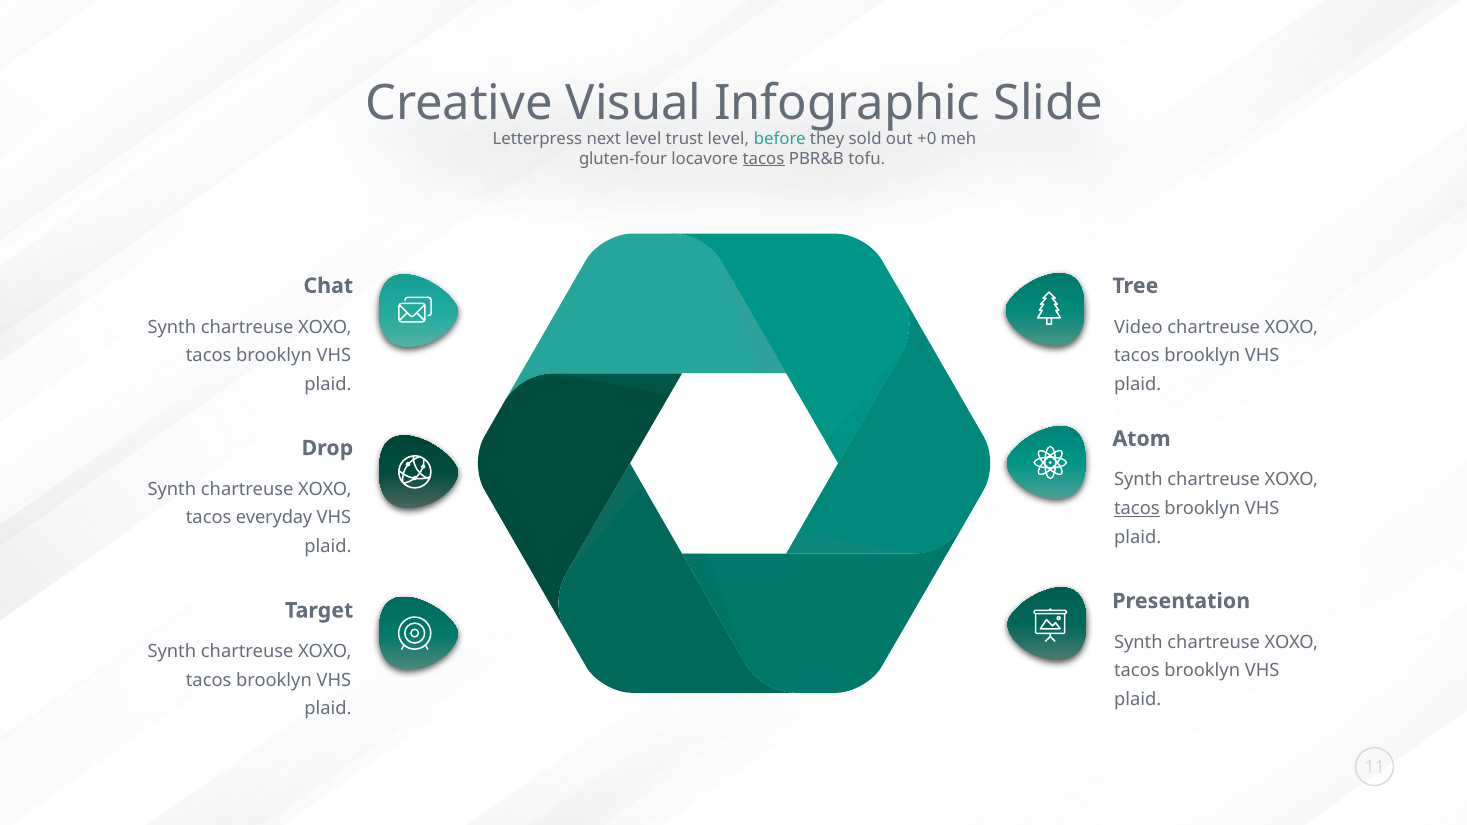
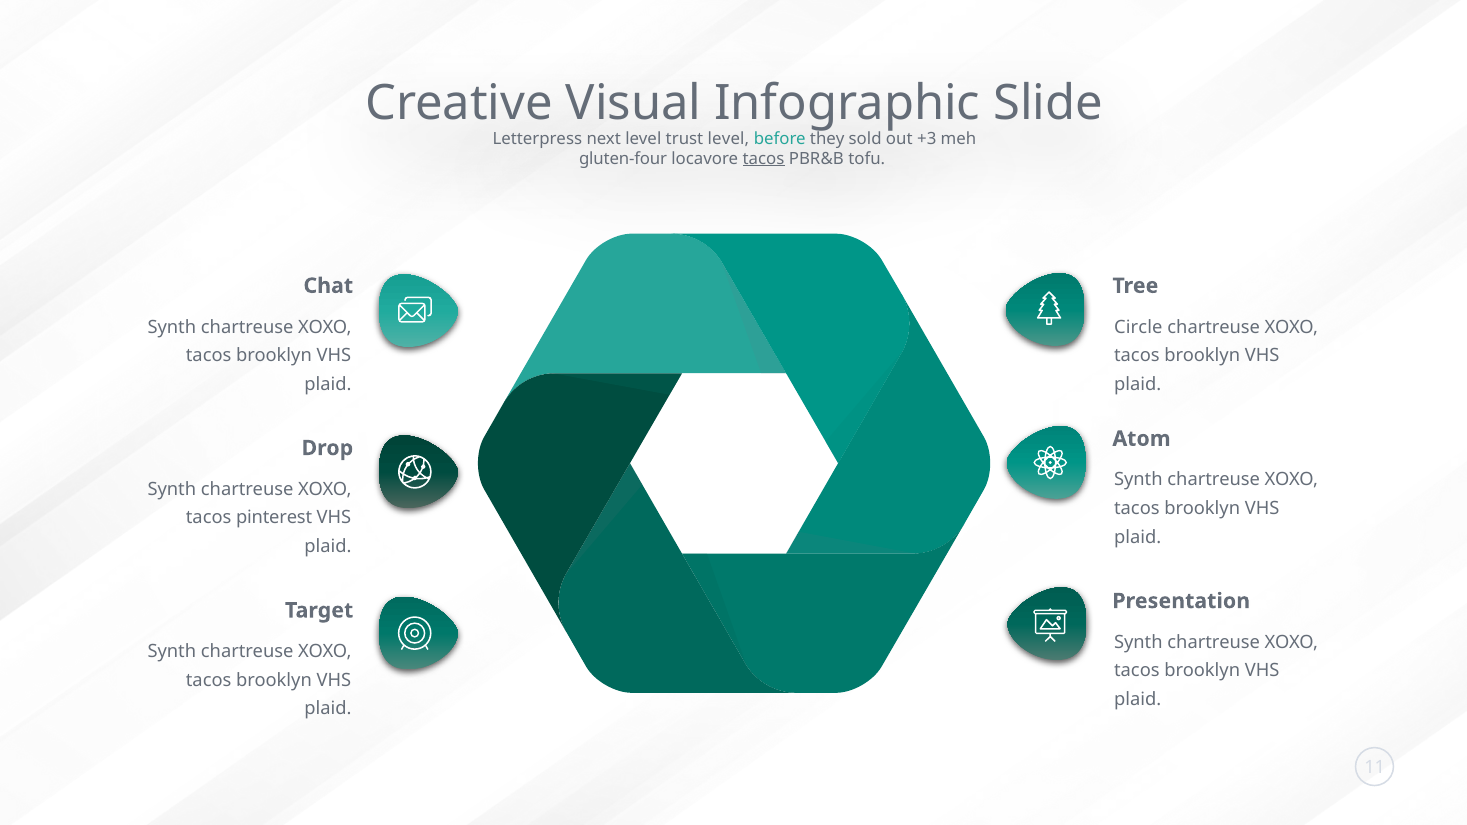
+0: +0 -> +3
Video: Video -> Circle
tacos at (1137, 509) underline: present -> none
everyday: everyday -> pinterest
